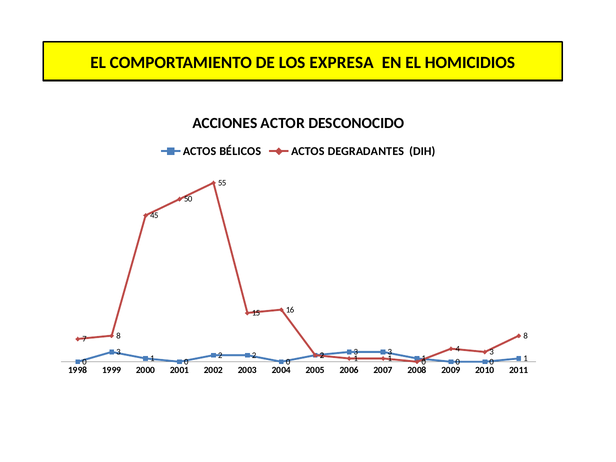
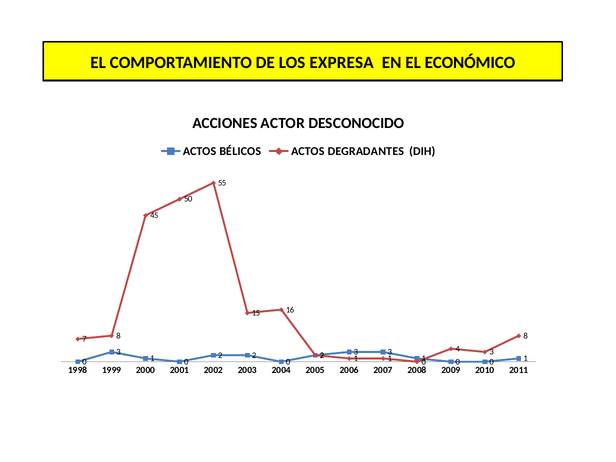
HOMICIDIOS: HOMICIDIOS -> ECONÓMICO
